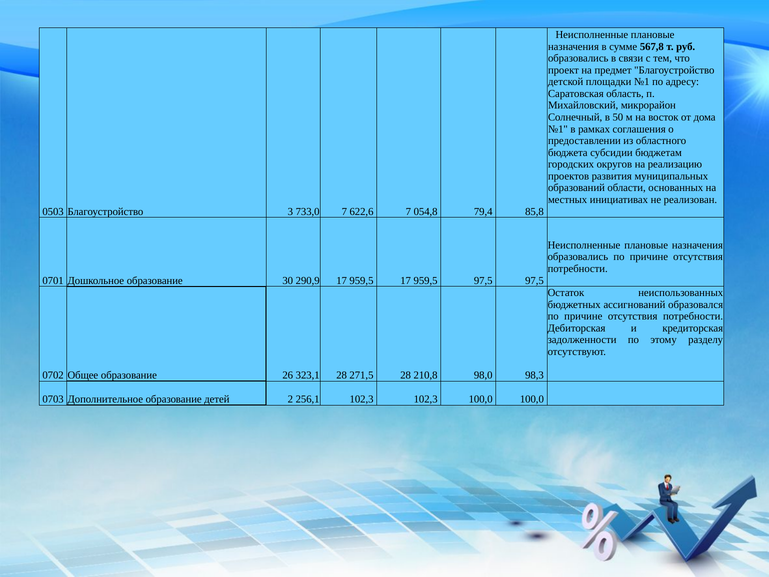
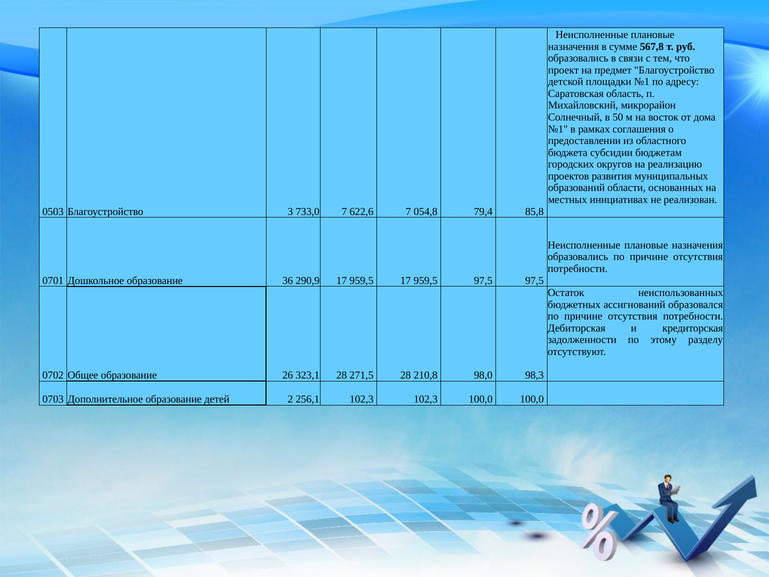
30: 30 -> 36
